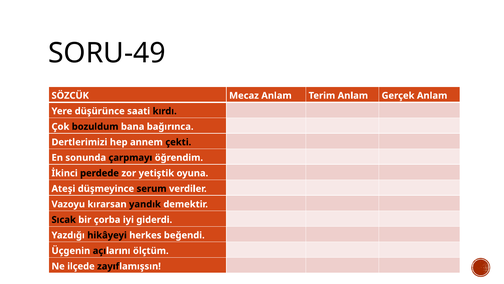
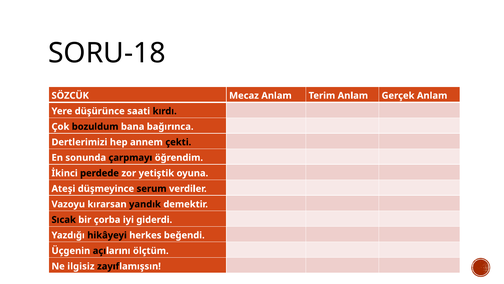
SORU-49: SORU-49 -> SORU-18
ilçede: ilçede -> ilgisiz
